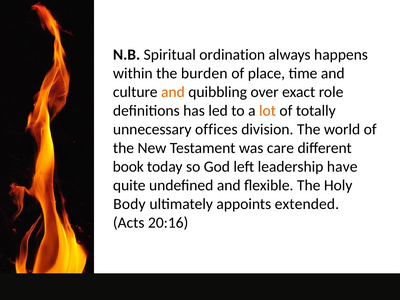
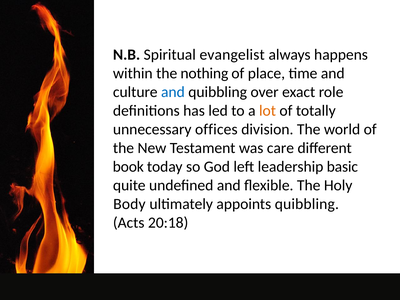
ordination: ordination -> evangelist
burden: burden -> nothing
and at (173, 92) colour: orange -> blue
have: have -> basic
appoints extended: extended -> quibbling
20:16: 20:16 -> 20:18
